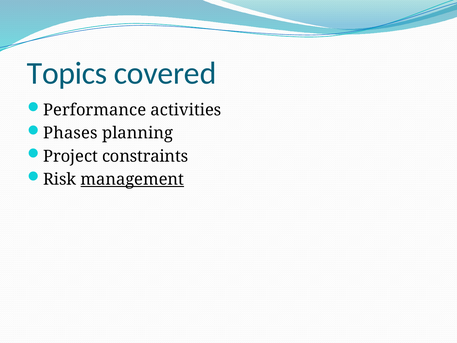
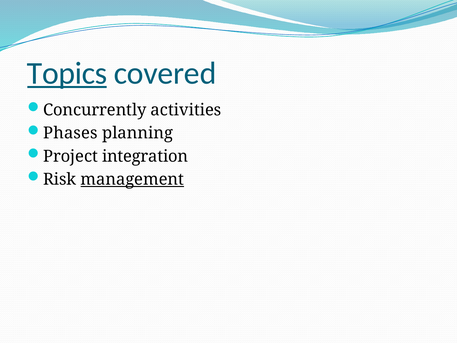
Topics underline: none -> present
Performance: Performance -> Concurrently
constraints: constraints -> integration
